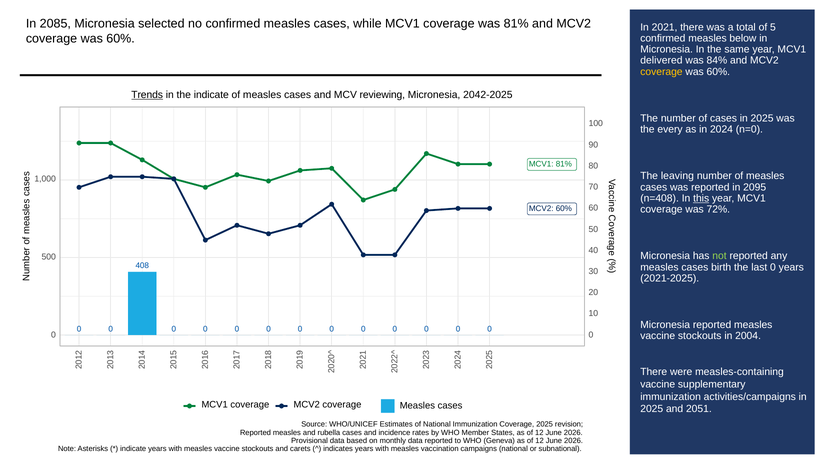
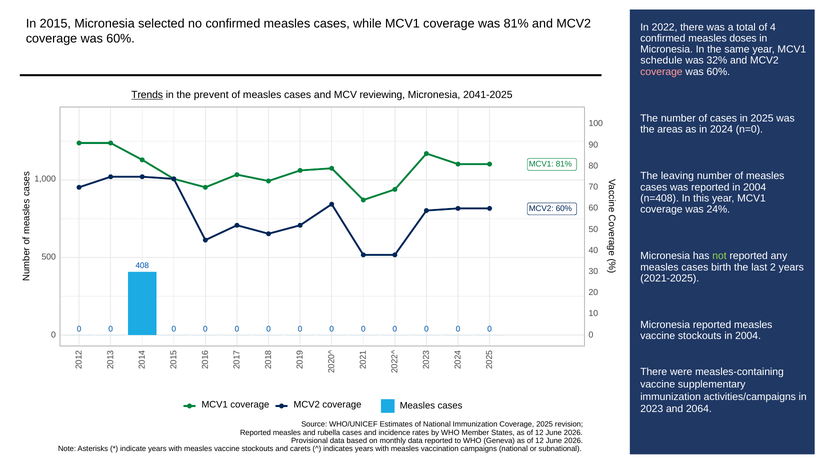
2085: 2085 -> 2015
2021: 2021 -> 2022
of 5: 5 -> 4
below: below -> doses
delivered: delivered -> schedule
84%: 84% -> 32%
coverage at (661, 72) colour: yellow -> pink
the indicate: indicate -> prevent
2042-2025: 2042-2025 -> 2041-2025
every: every -> areas
reported in 2095: 2095 -> 2004
this underline: present -> none
72%: 72% -> 24%
last 0: 0 -> 2
2025 at (652, 409): 2025 -> 2023
2051: 2051 -> 2064
